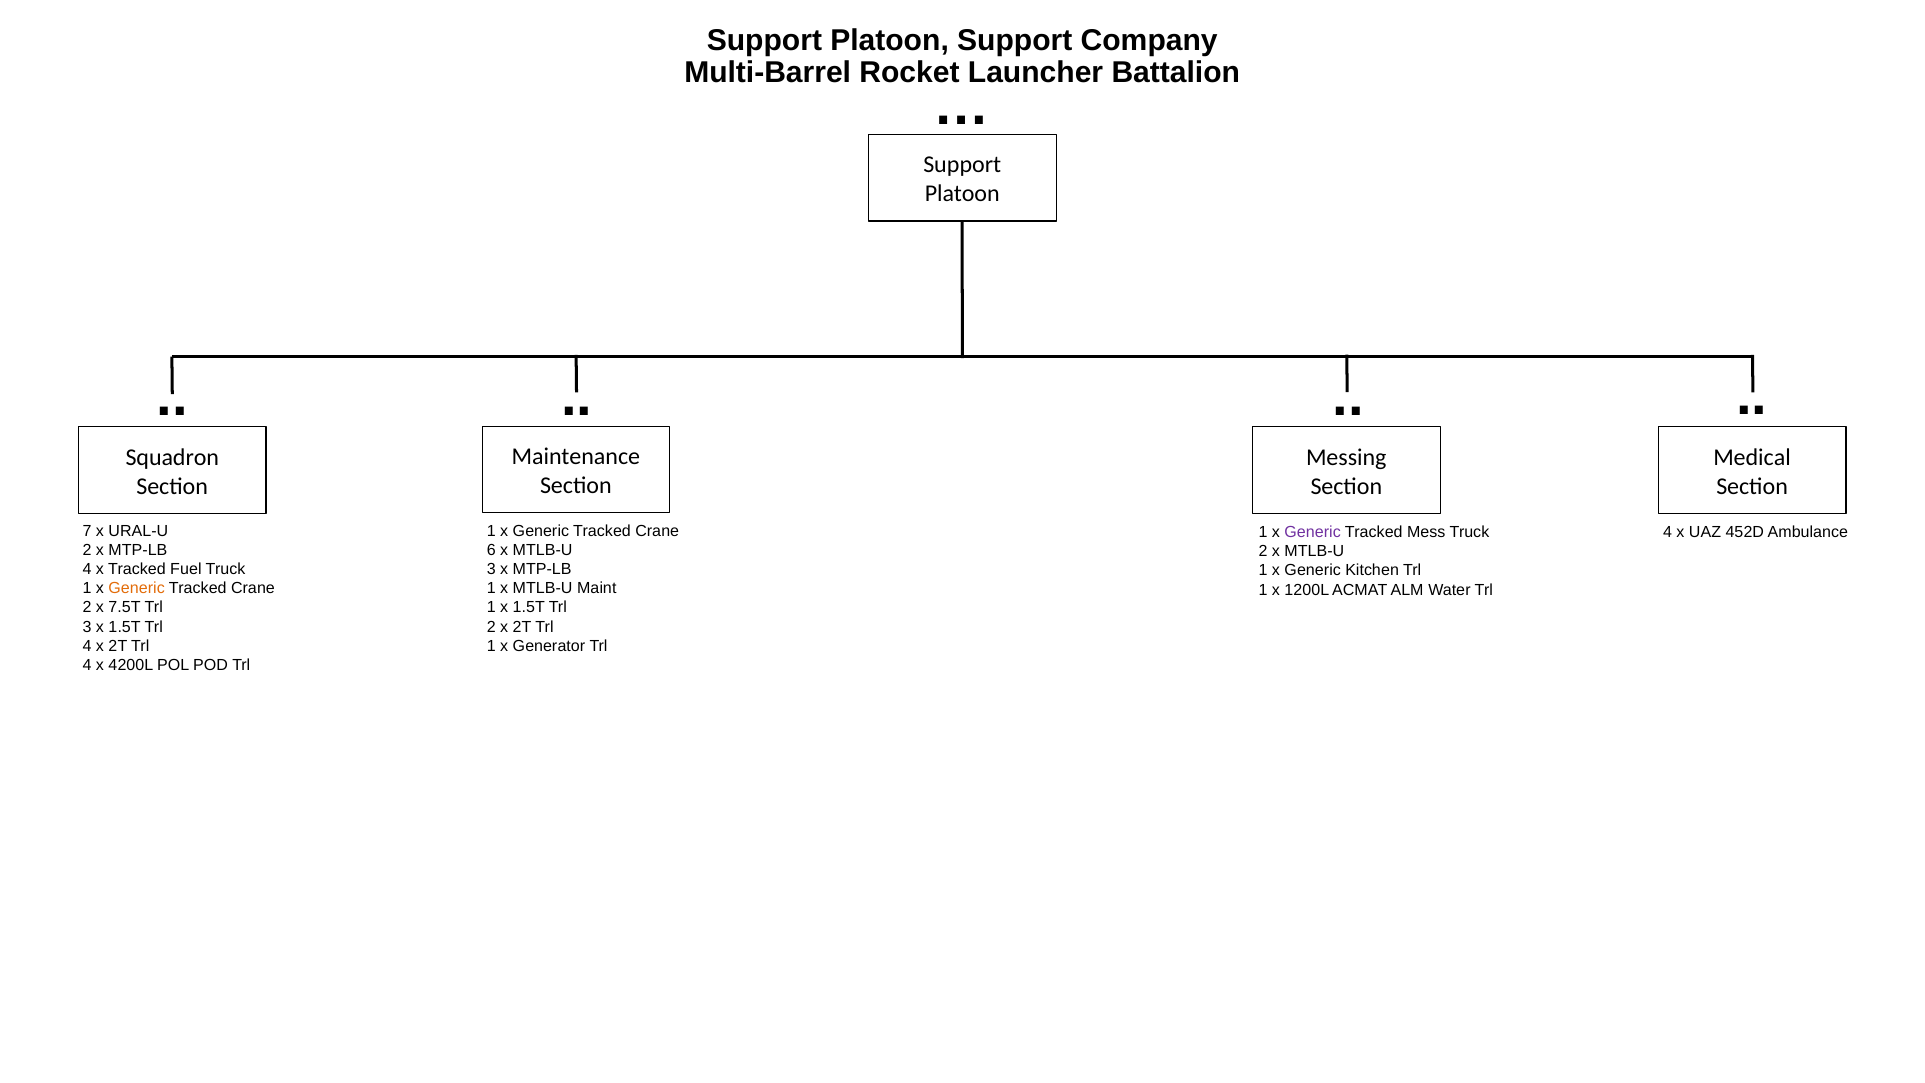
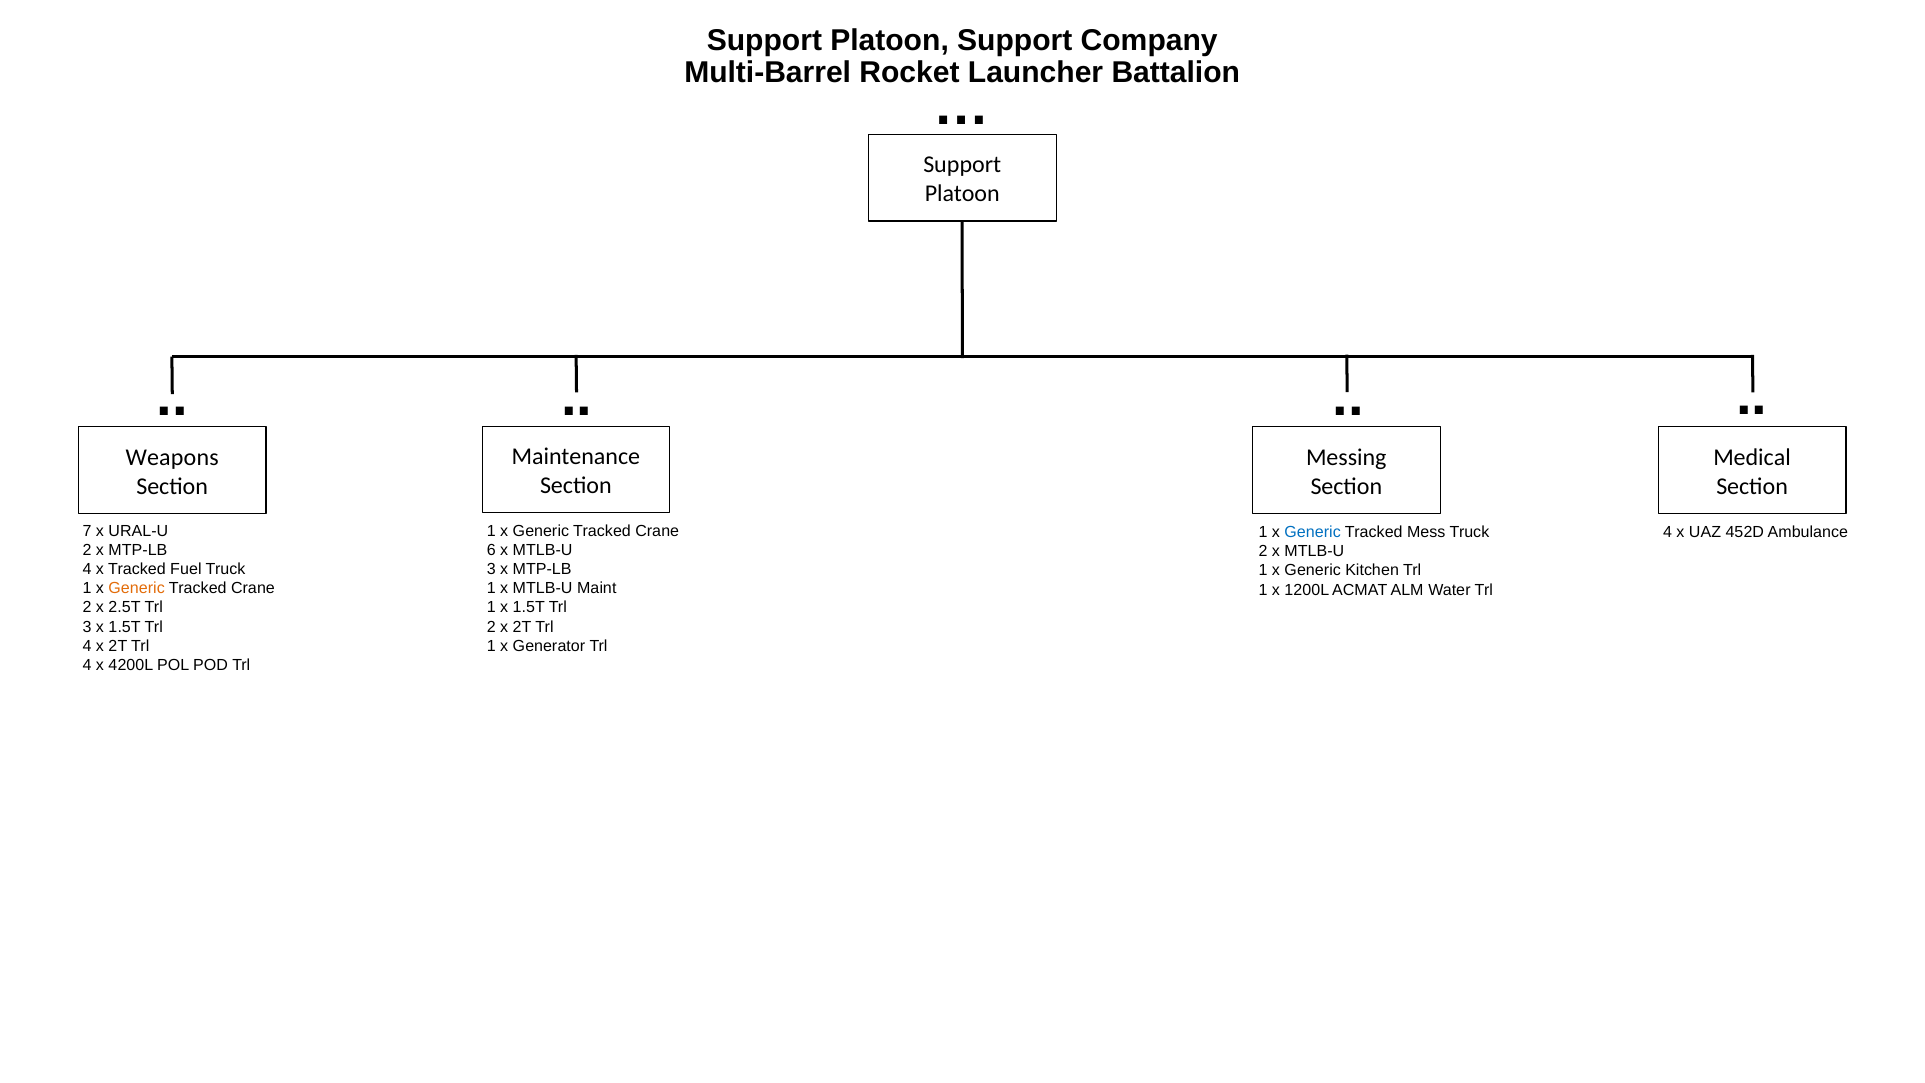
Squadron: Squadron -> Weapons
Generic at (1313, 532) colour: purple -> blue
7.5T: 7.5T -> 2.5T
